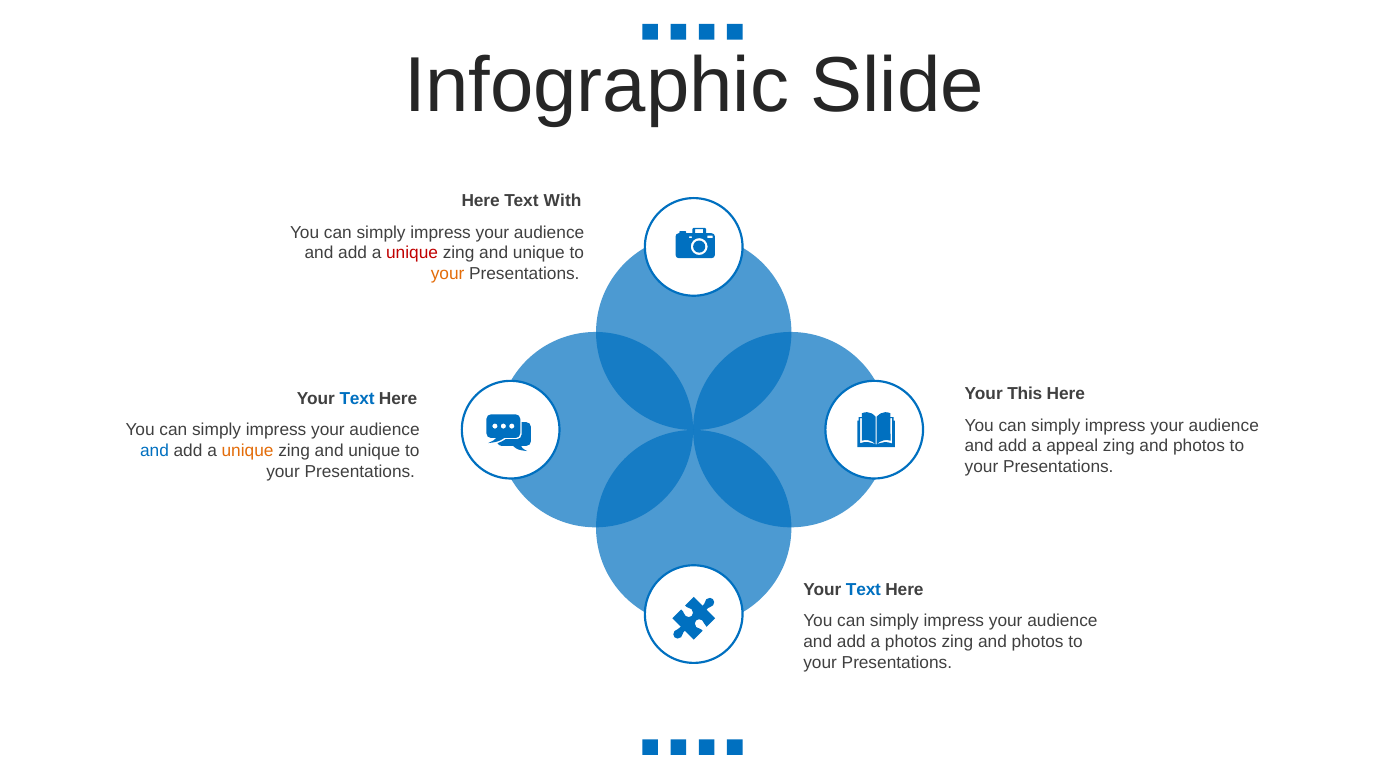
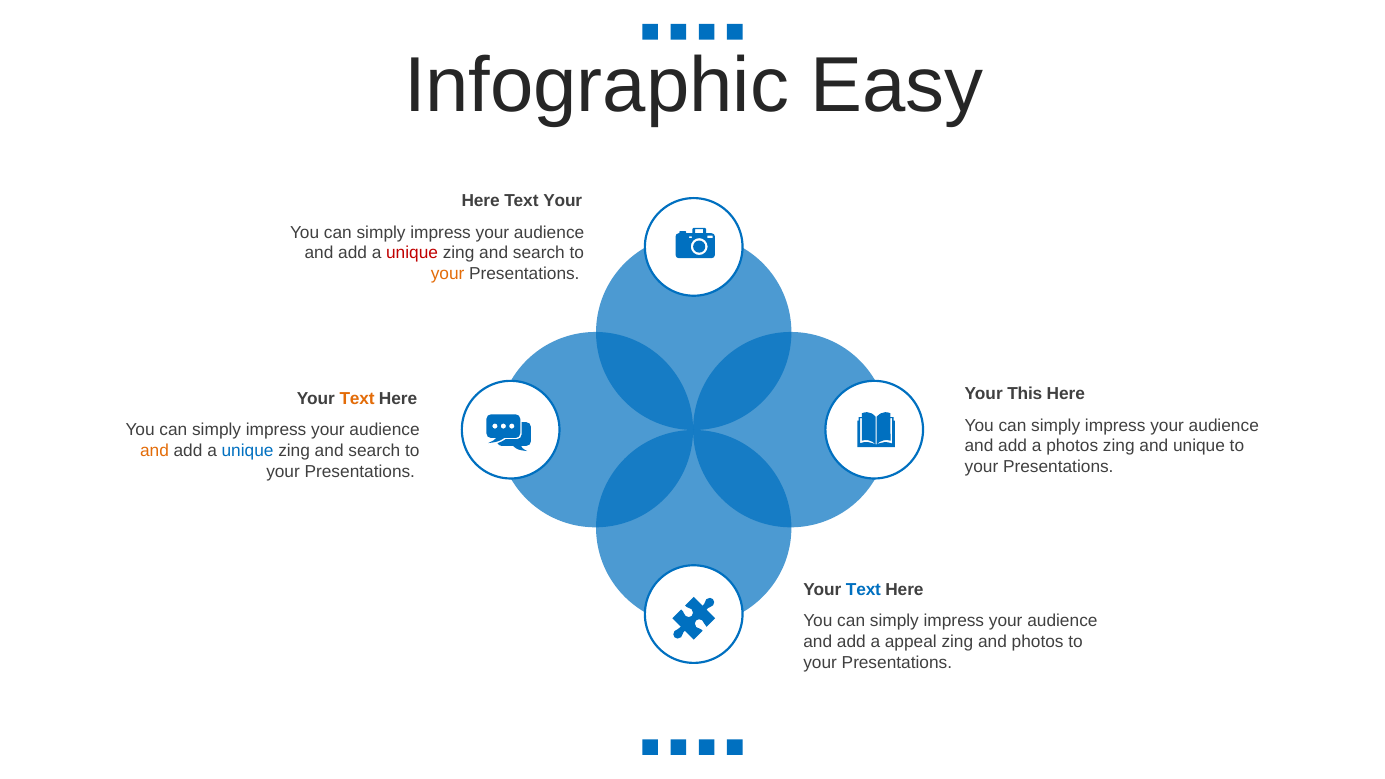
Slide: Slide -> Easy
Text With: With -> Your
unique at (539, 253): unique -> search
Text at (357, 399) colour: blue -> orange
a appeal: appeal -> photos
photos at (1199, 446): photos -> unique
and at (154, 451) colour: blue -> orange
unique at (248, 451) colour: orange -> blue
unique at (374, 451): unique -> search
a photos: photos -> appeal
